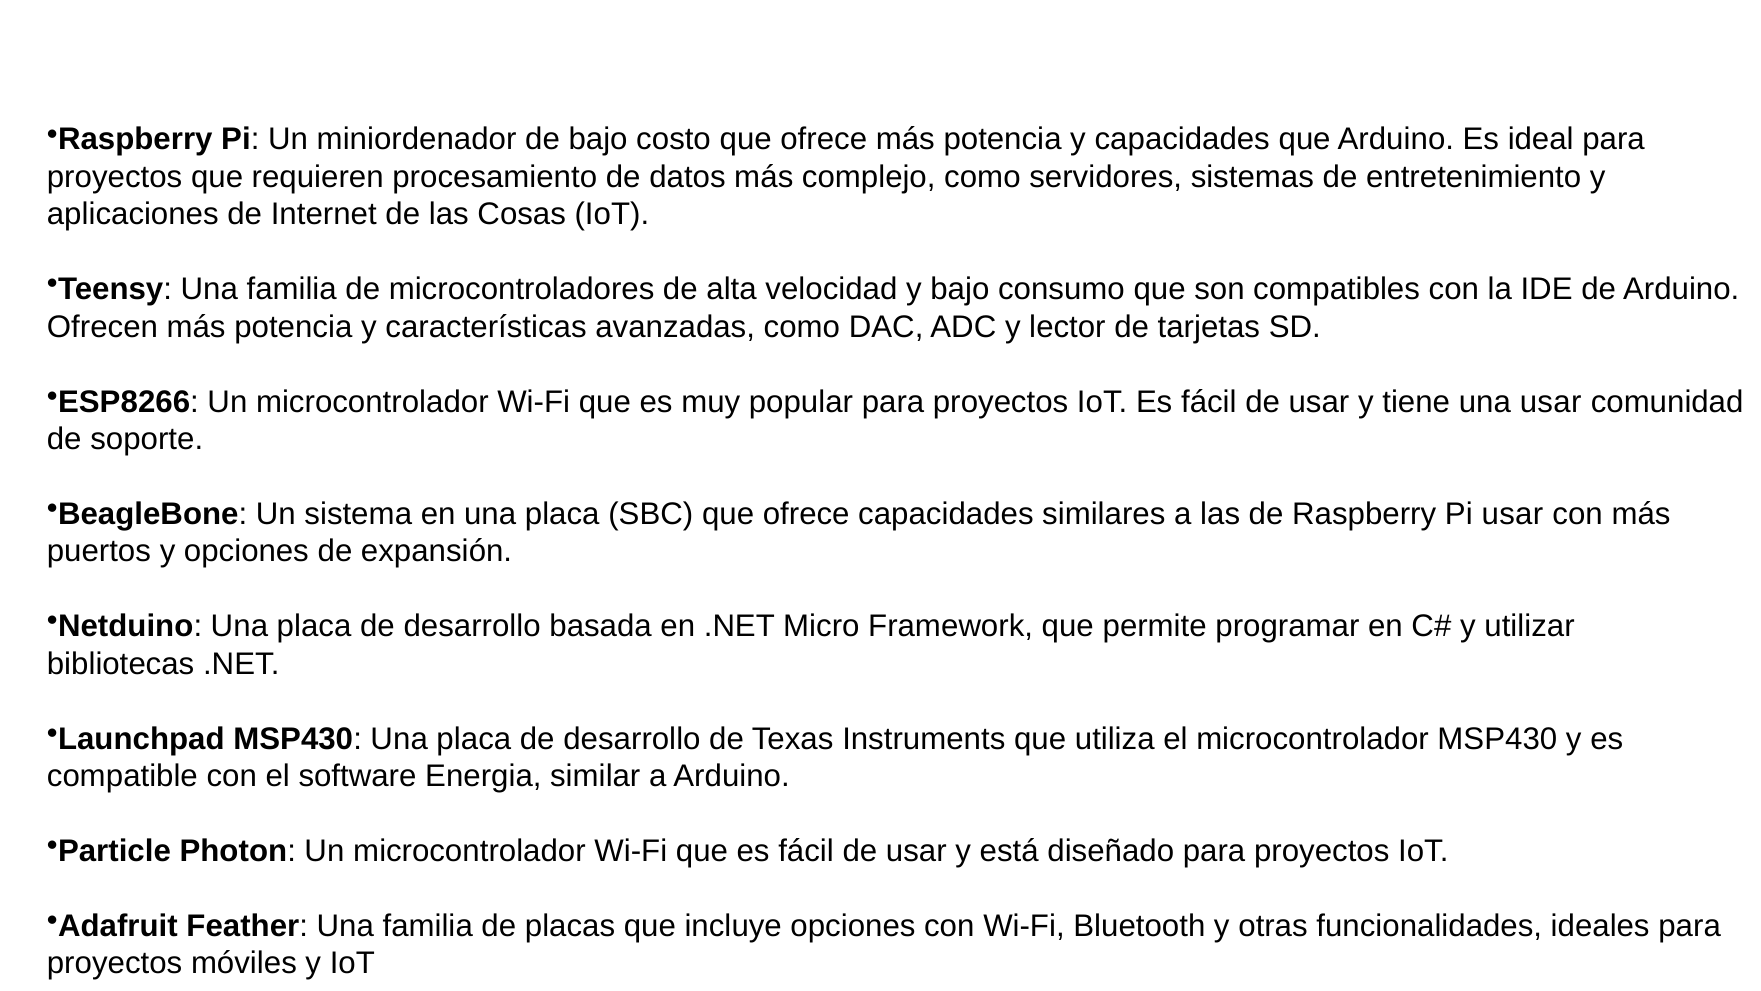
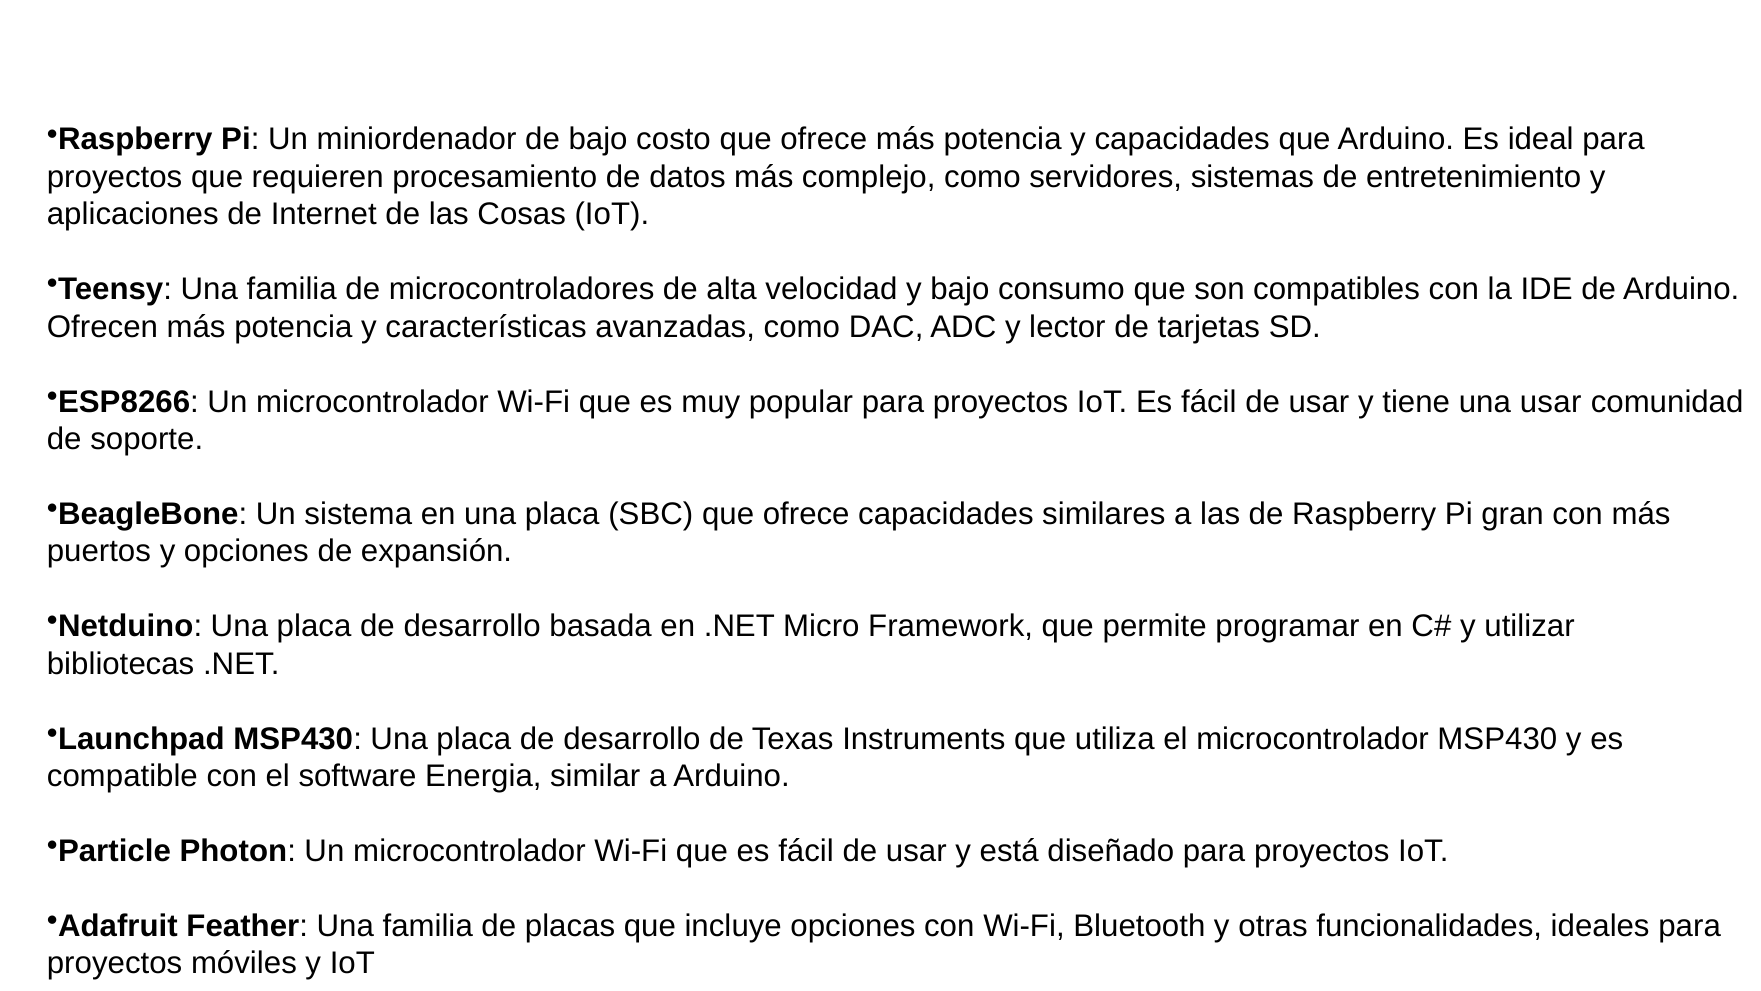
Pi usar: usar -> gran
